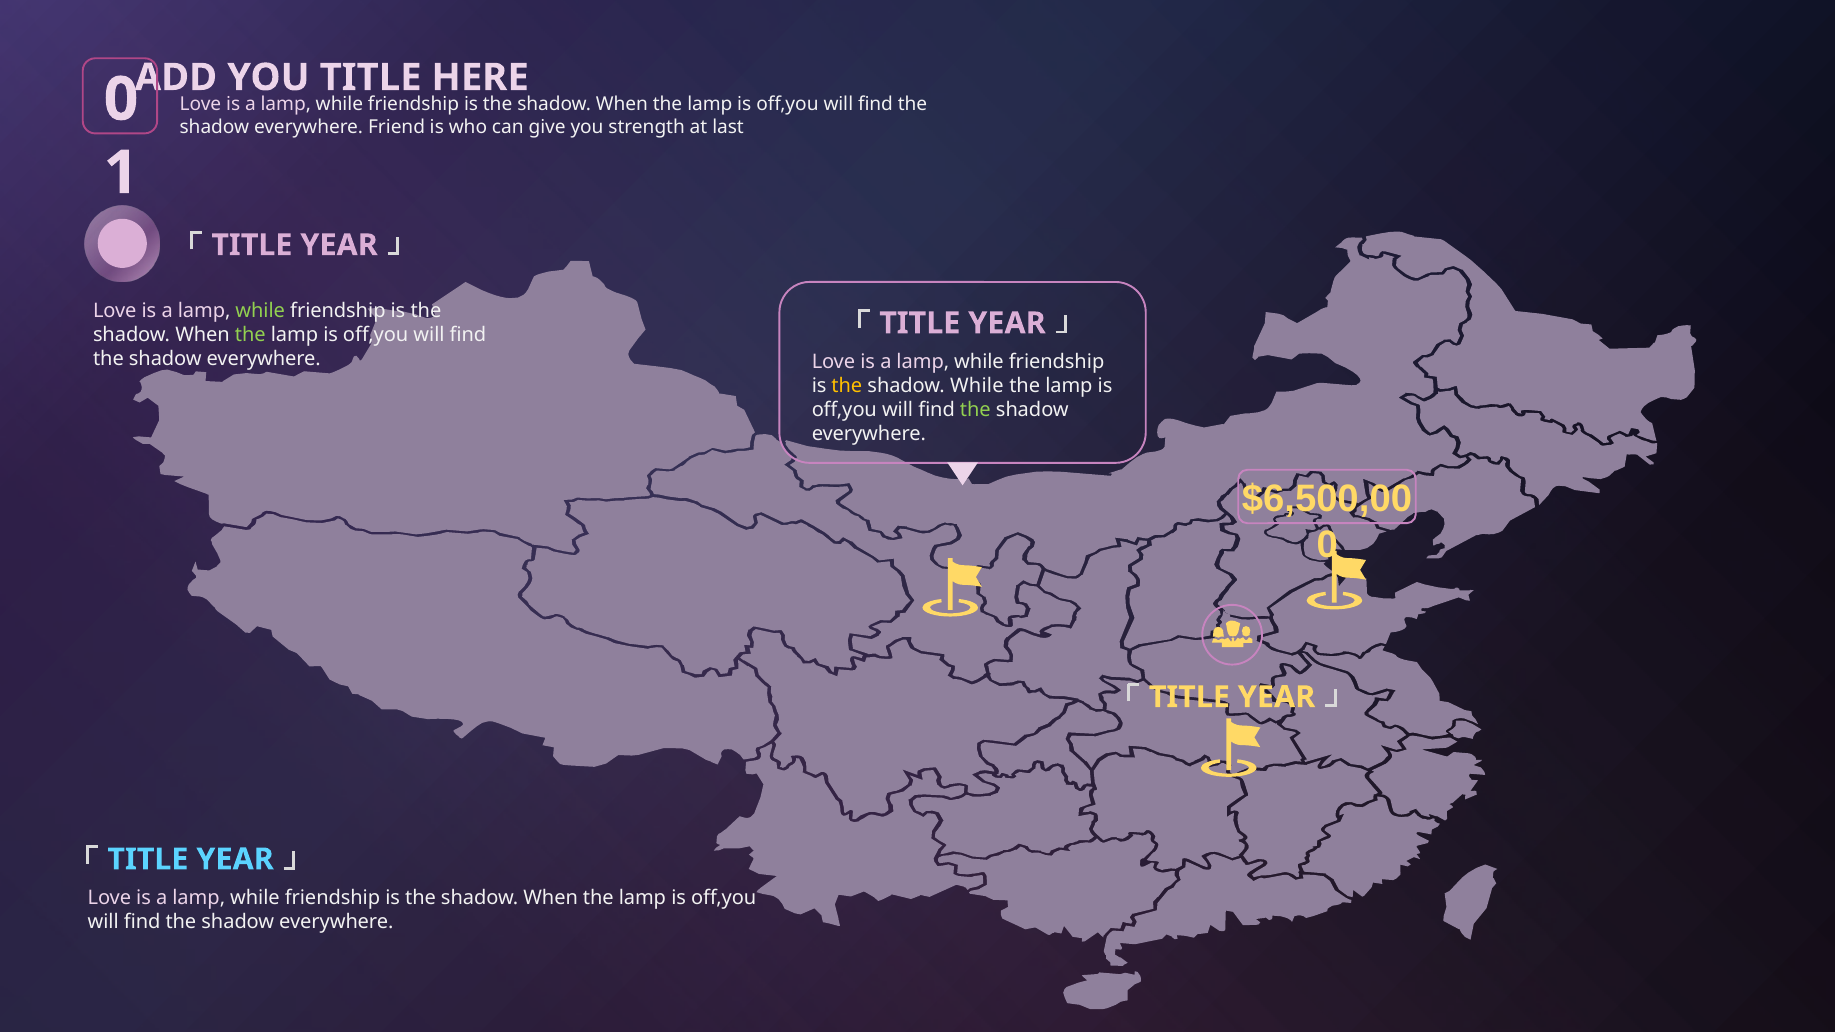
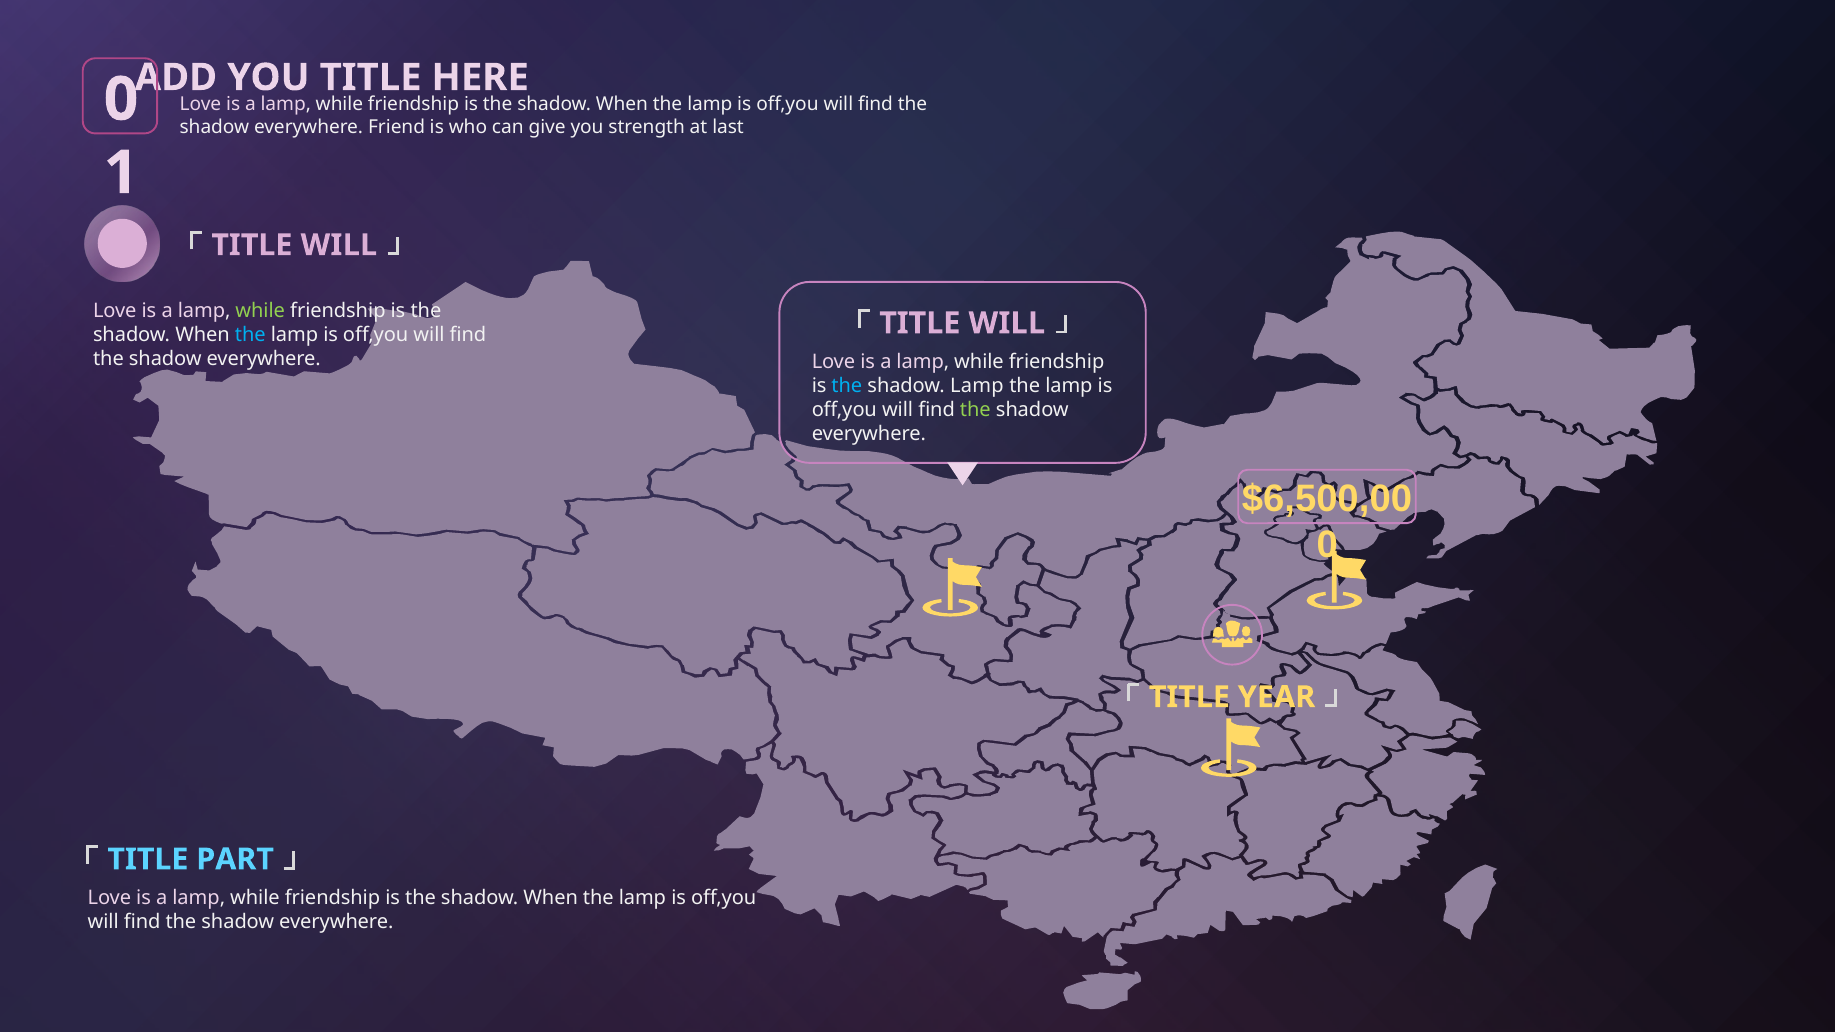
YEAR at (339, 245): YEAR -> WILL
YEAR at (1007, 323): YEAR -> WILL
the at (250, 335) colour: light green -> light blue
the at (847, 386) colour: yellow -> light blue
shadow While: While -> Lamp
YEAR at (235, 859): YEAR -> PART
